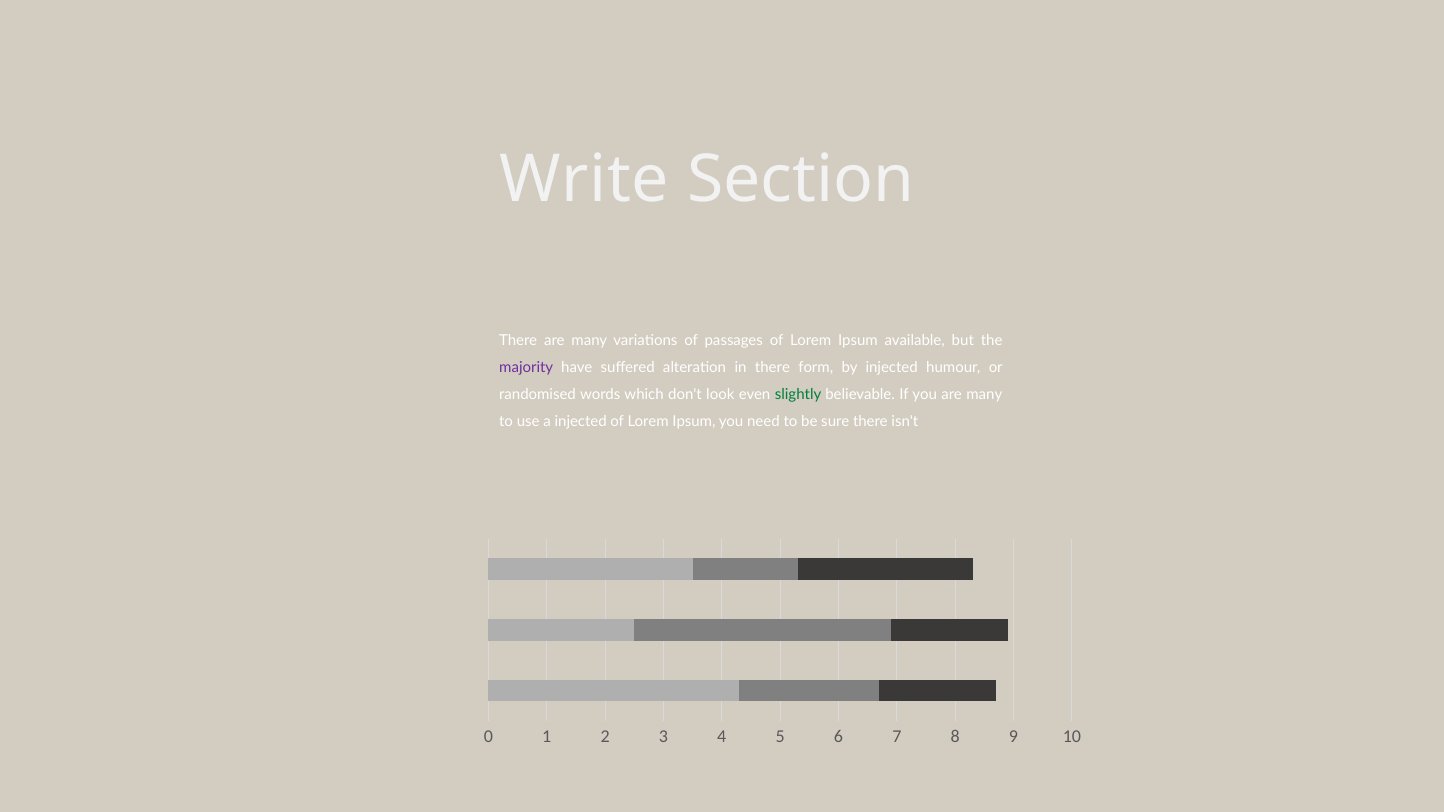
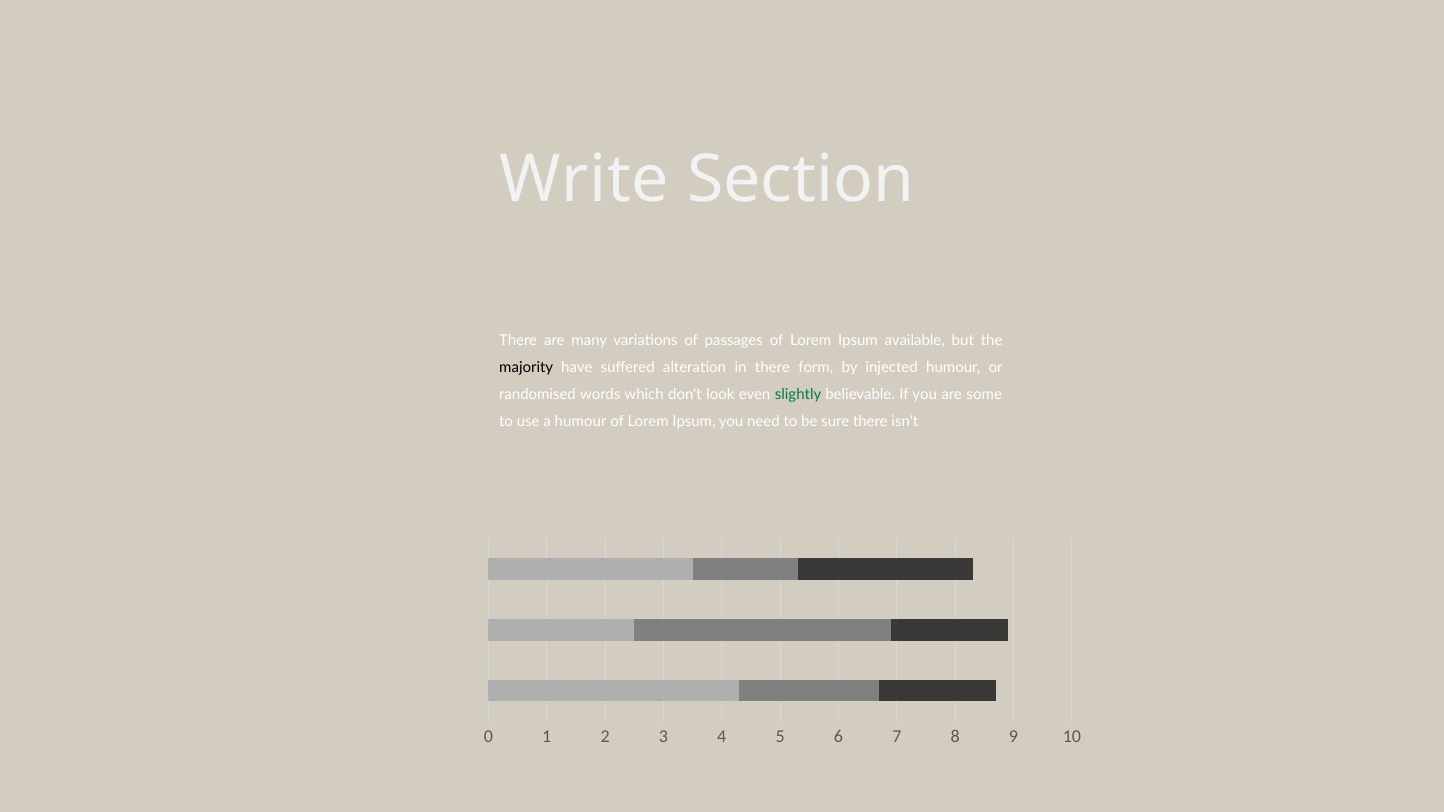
majority colour: purple -> black
you are many: many -> some
a injected: injected -> humour
